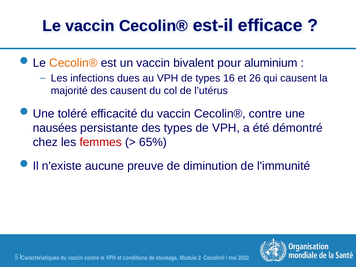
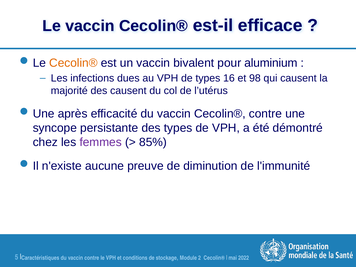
26: 26 -> 98
toléré: toléré -> après
nausées: nausées -> syncope
femmes colour: red -> purple
65%: 65% -> 85%
